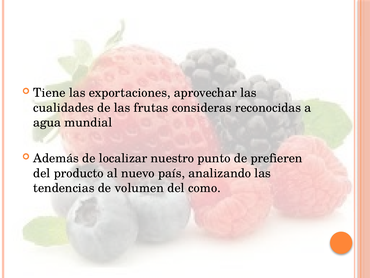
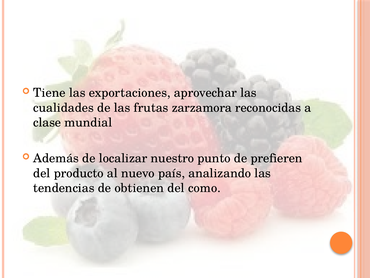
consideras: consideras -> zarzamora
agua: agua -> clase
volumen: volumen -> obtienen
